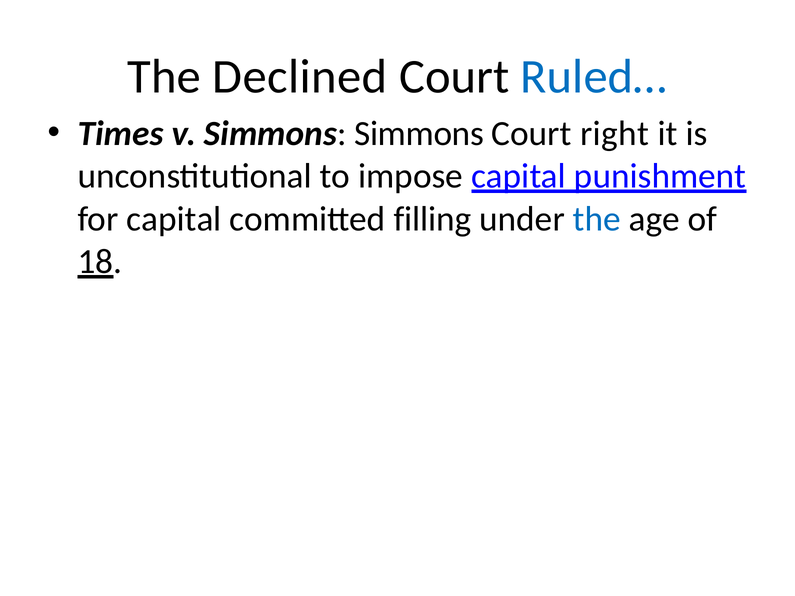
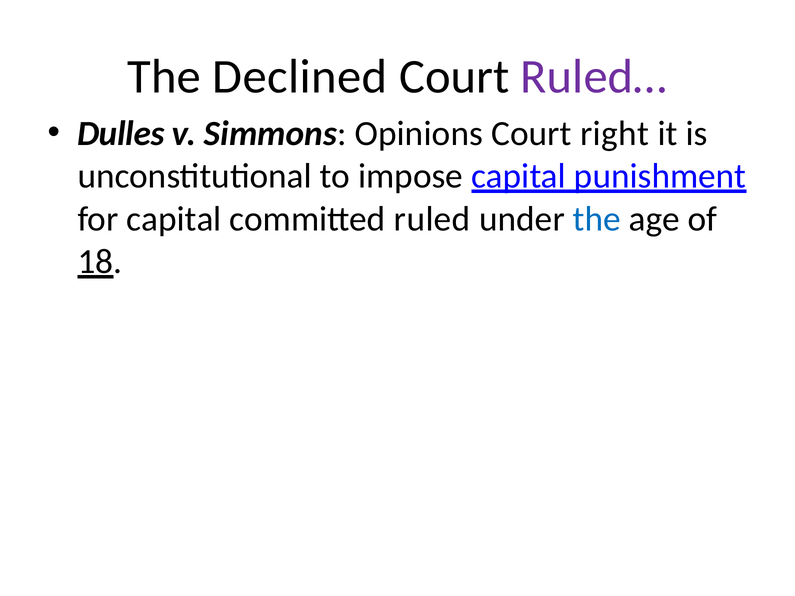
Ruled… colour: blue -> purple
Times: Times -> Dulles
Simmons Simmons: Simmons -> Opinions
filling: filling -> ruled
